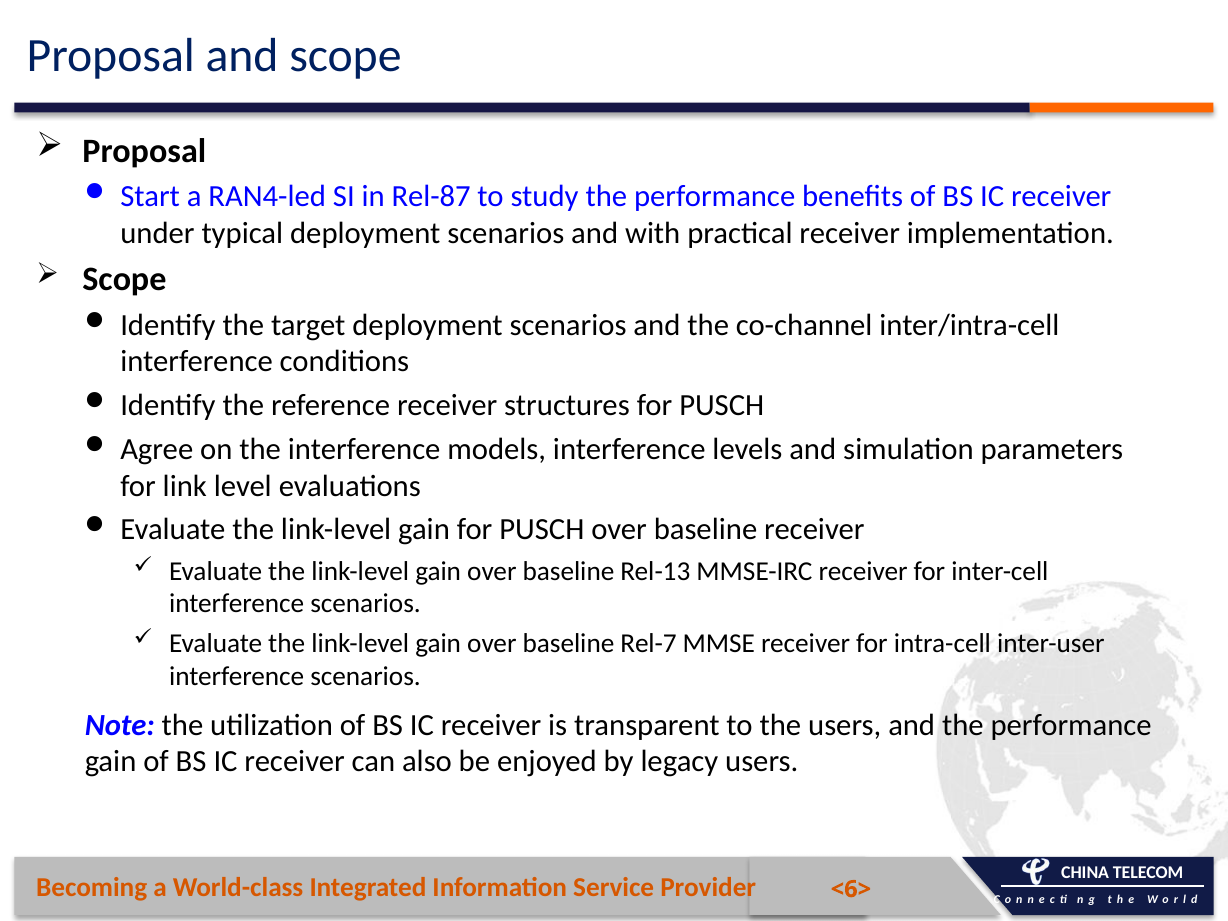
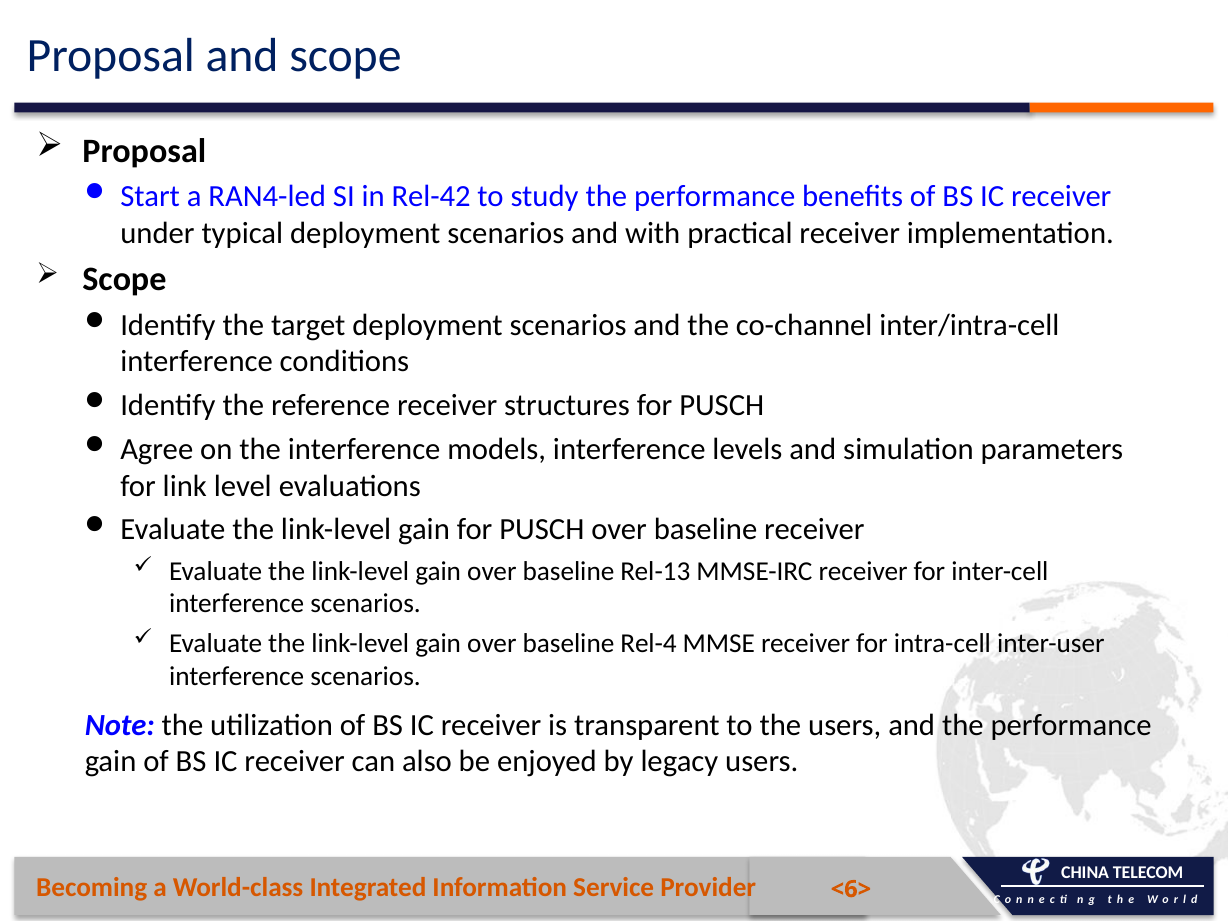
Rel-87: Rel-87 -> Rel-42
Rel-7: Rel-7 -> Rel-4
